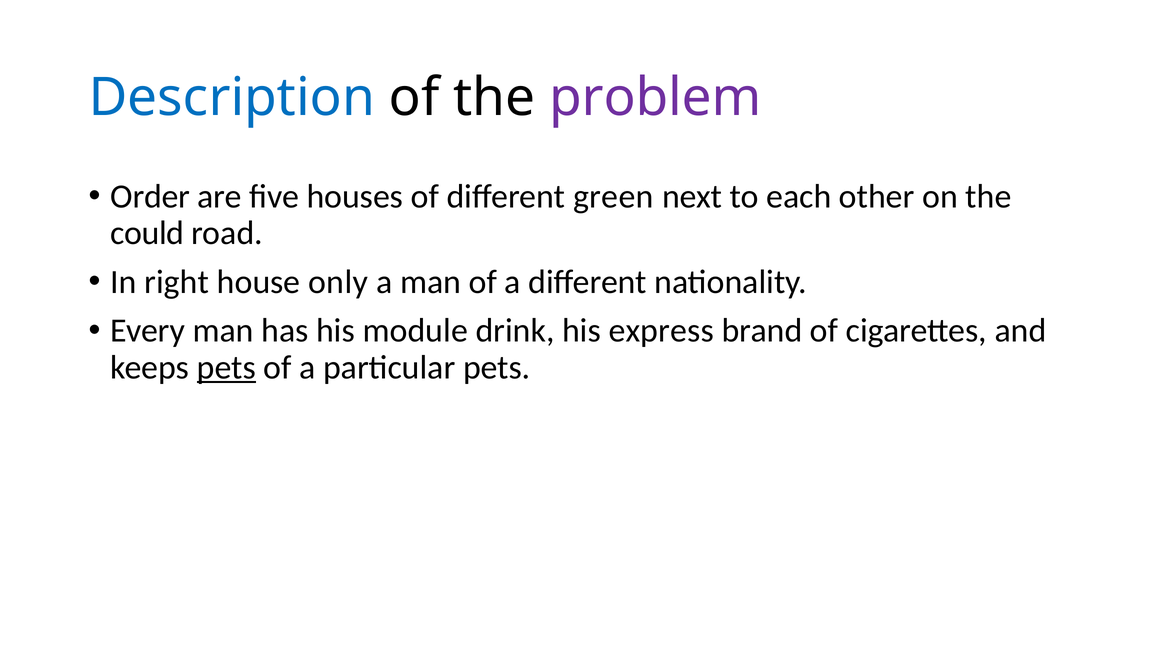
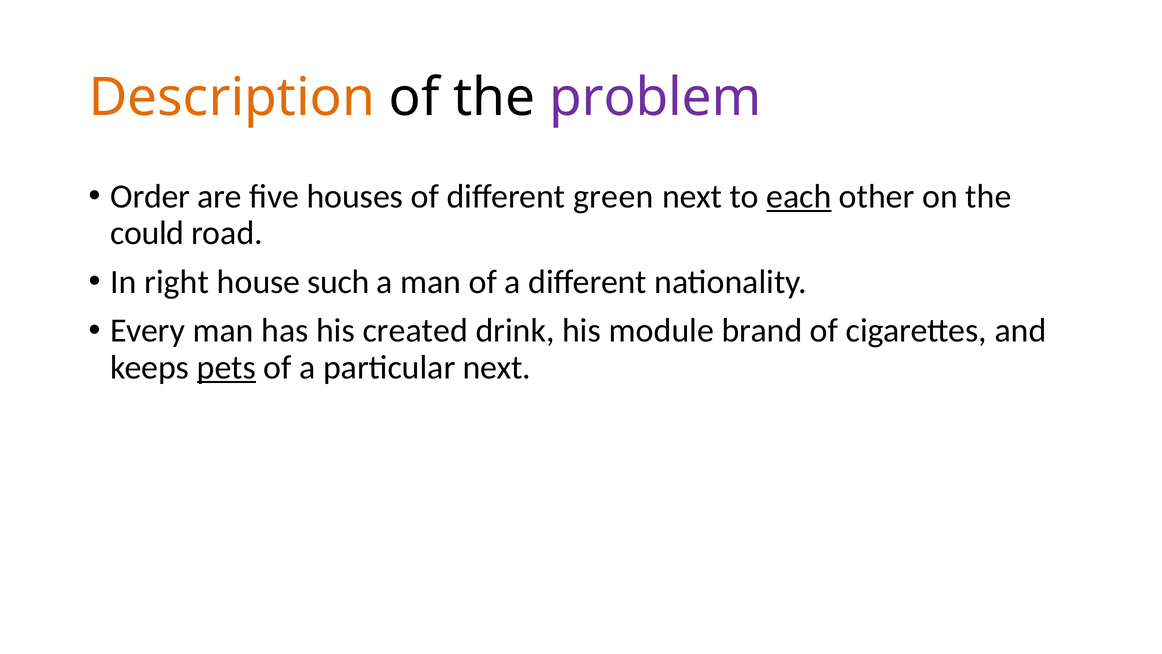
Description colour: blue -> orange
each underline: none -> present
only: only -> such
module: module -> created
express: express -> module
particular pets: pets -> next
